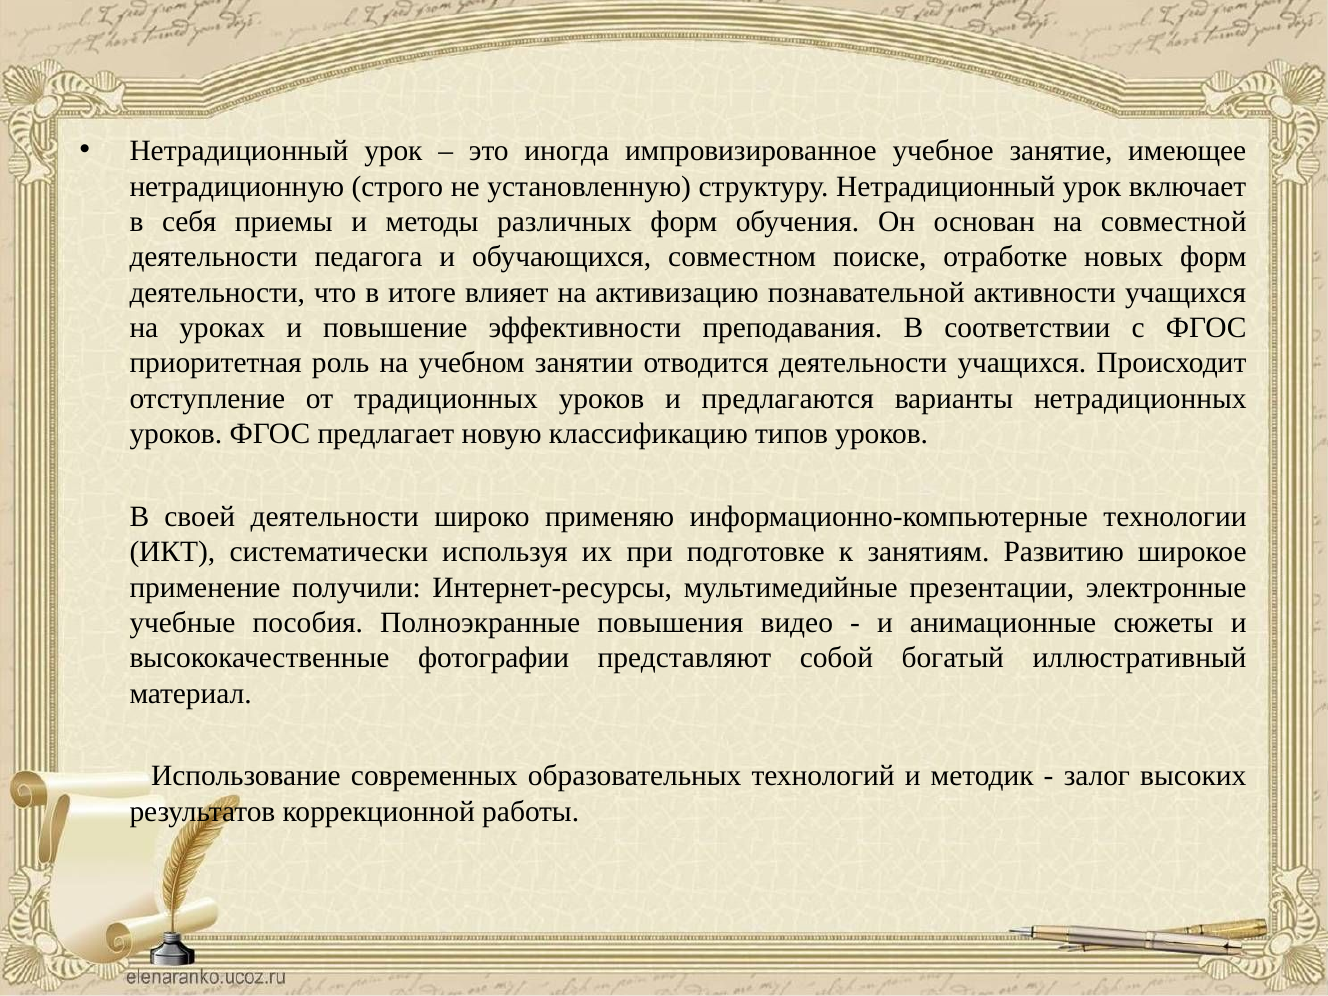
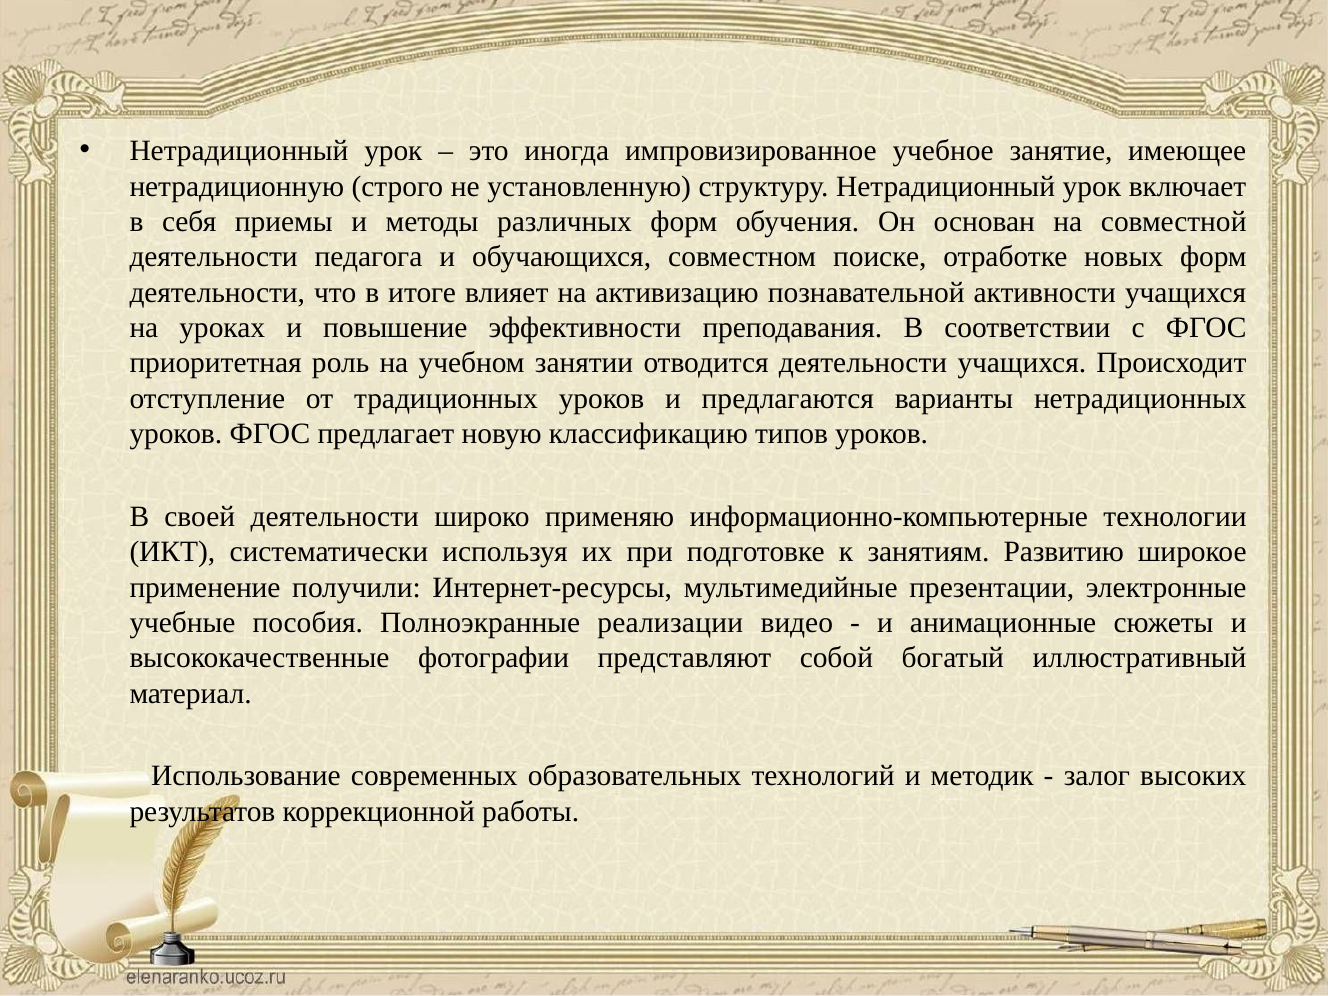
повышения: повышения -> реализации
